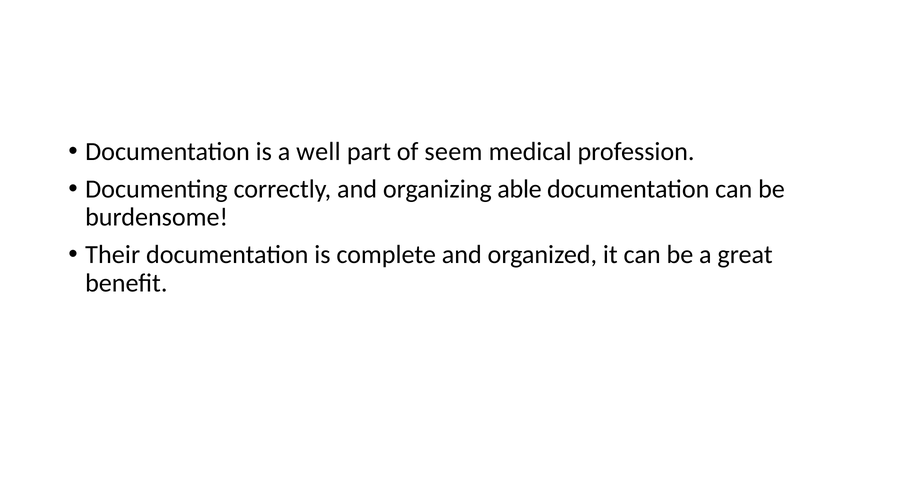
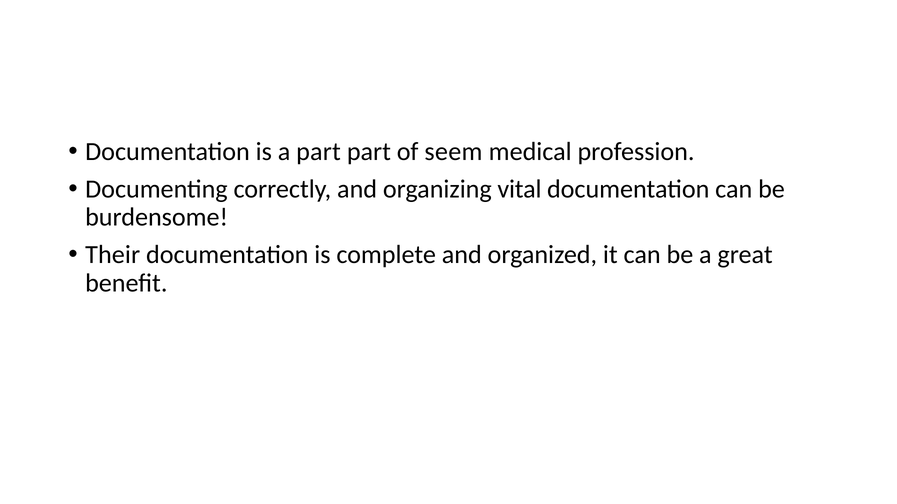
a well: well -> part
able: able -> vital
